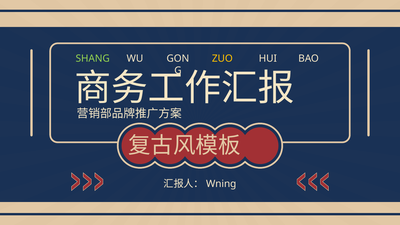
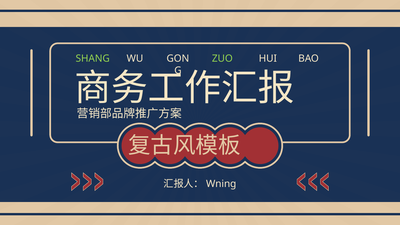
ZUO colour: yellow -> light green
